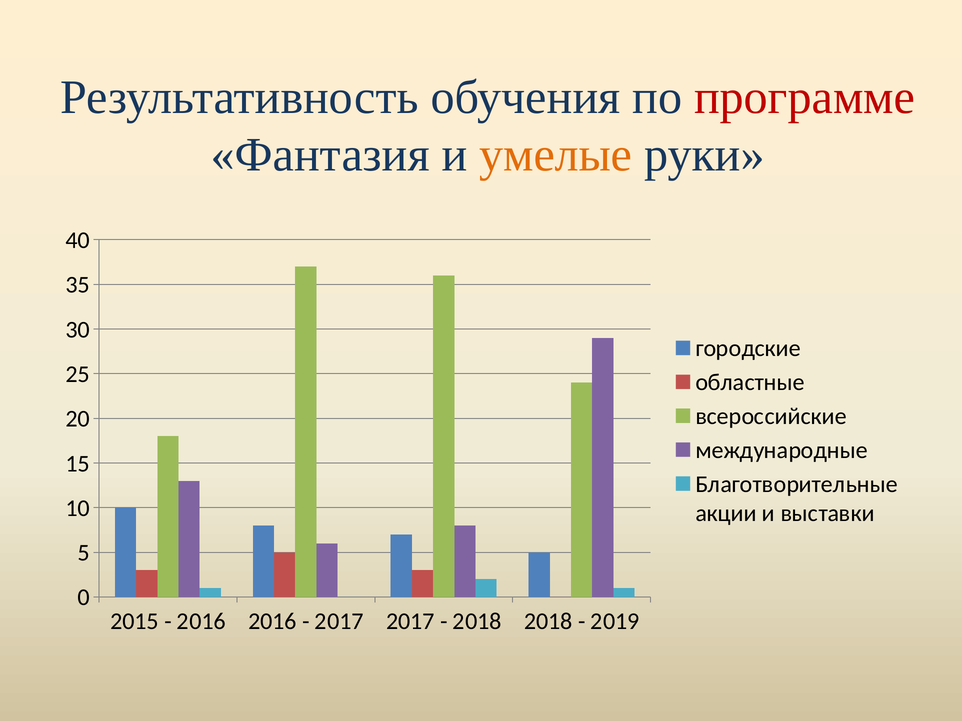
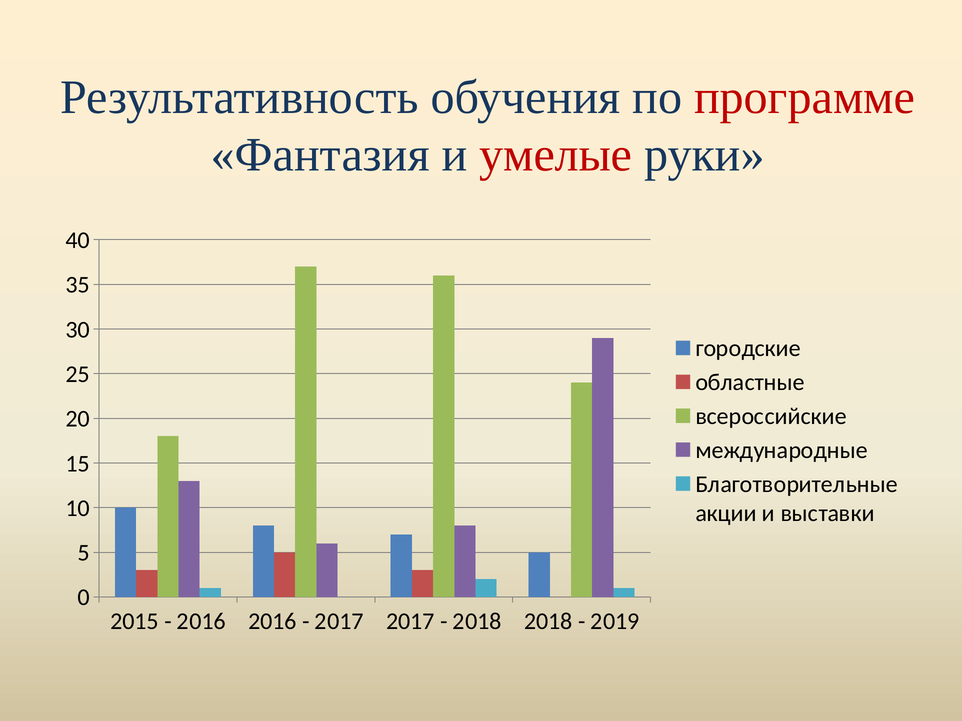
умелые colour: orange -> red
